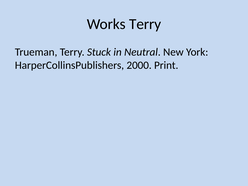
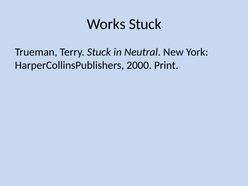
Works Terry: Terry -> Stuck
